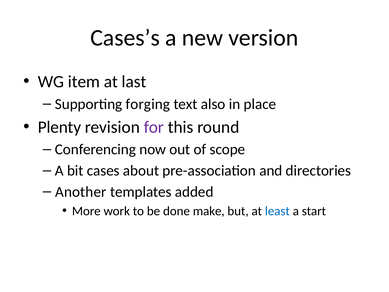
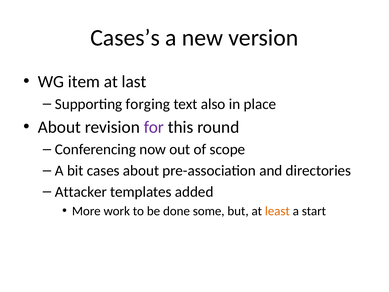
Plenty at (59, 127): Plenty -> About
Another: Another -> Attacker
make: make -> some
least colour: blue -> orange
